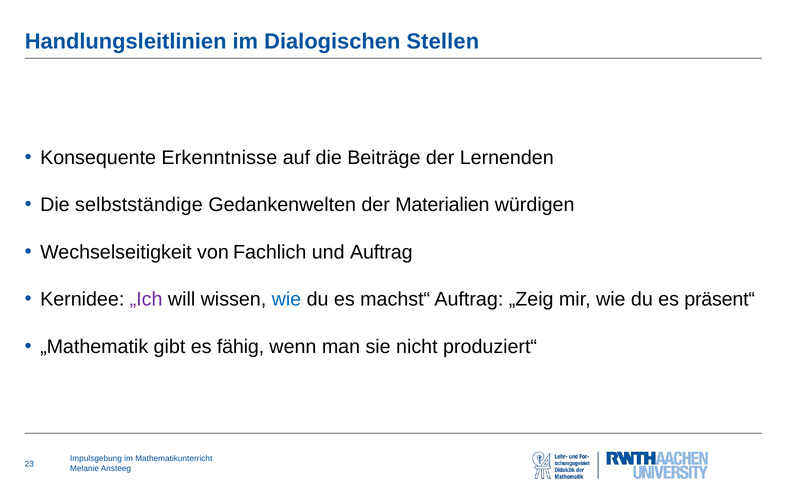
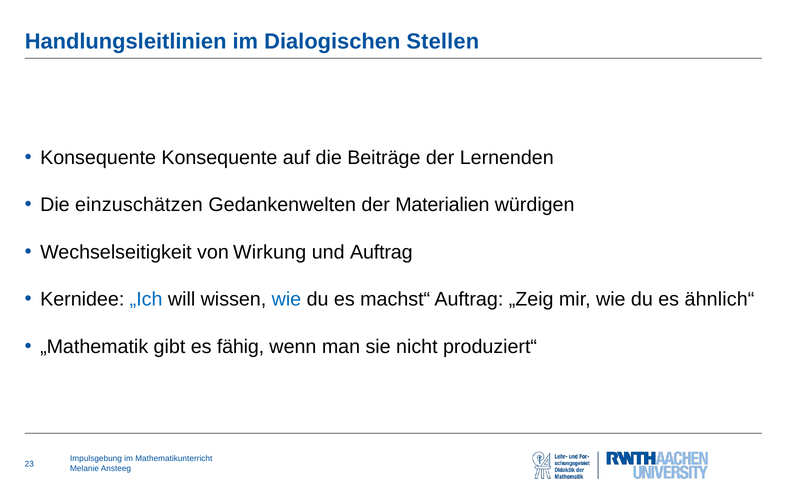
Konsequente Erkenntnisse: Erkenntnisse -> Konsequente
selbstständige: selbstständige -> einzuschätzen
Fachlich: Fachlich -> Wirkung
„Ich colour: purple -> blue
präsent“: präsent“ -> ähnlich“
